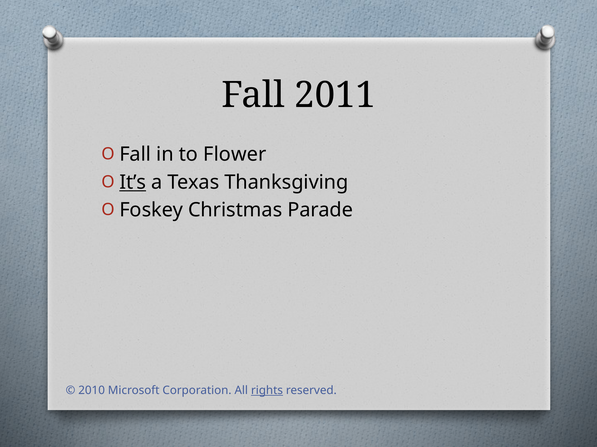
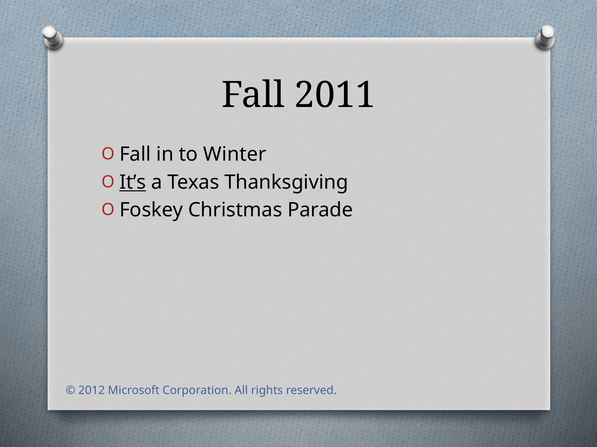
Flower: Flower -> Winter
2010: 2010 -> 2012
rights underline: present -> none
